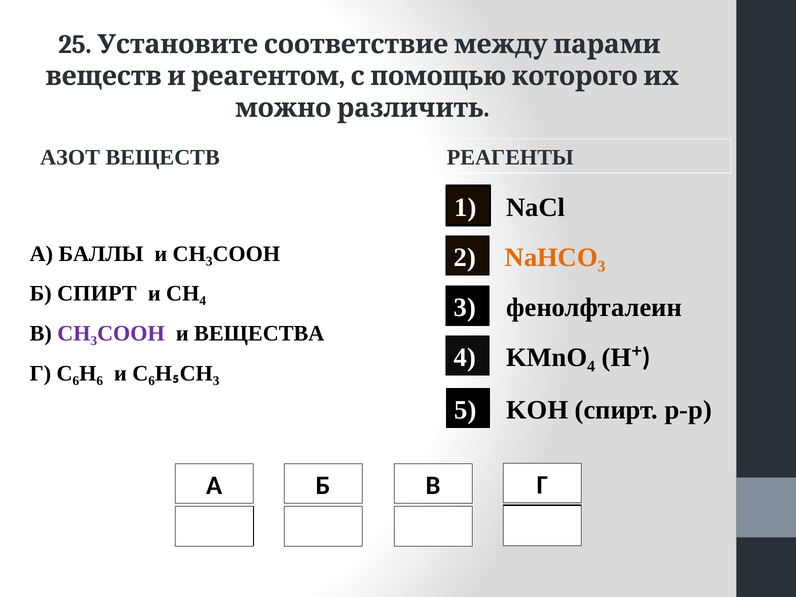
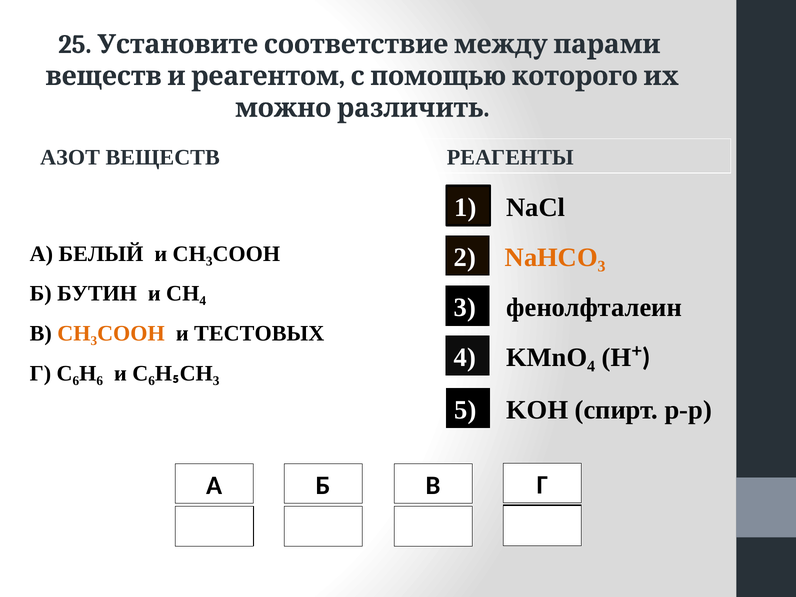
БАЛЛЫ: БАЛЛЫ -> БЕЛЫЙ
Б СПИРТ: СПИРТ -> БУТИН
CH₃COOH at (111, 333) colour: purple -> orange
ВЕЩЕСТВА: ВЕЩЕСТВА -> ТЕСТОВЫХ
